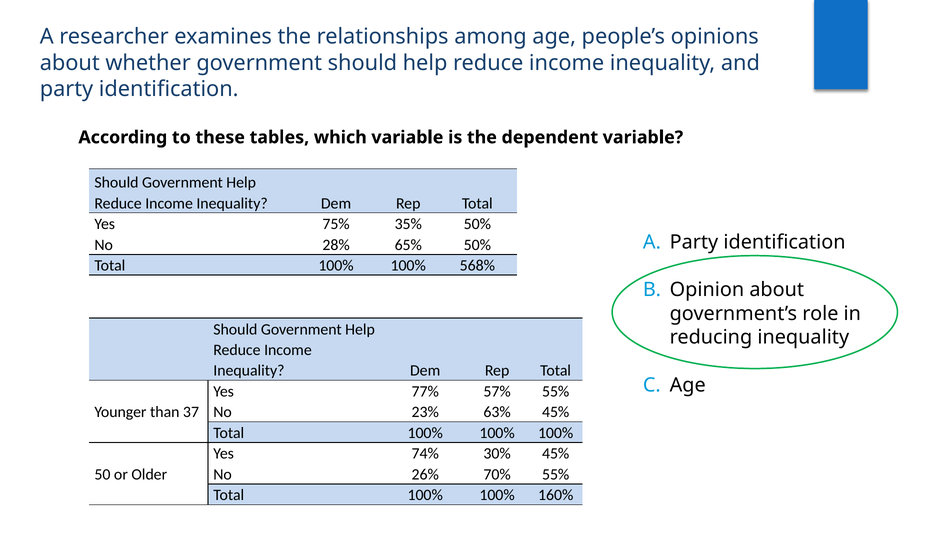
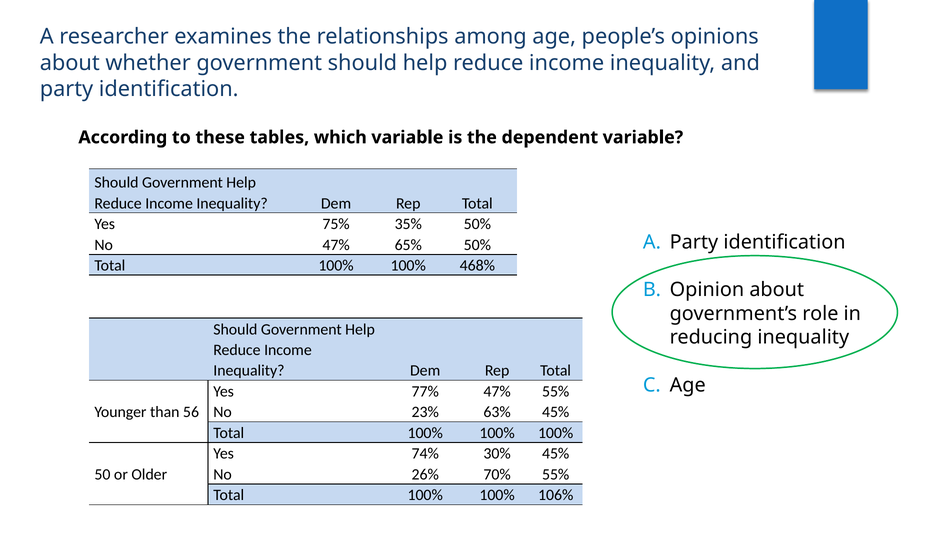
No 28%: 28% -> 47%
568%: 568% -> 468%
77% 57%: 57% -> 47%
37: 37 -> 56
160%: 160% -> 106%
